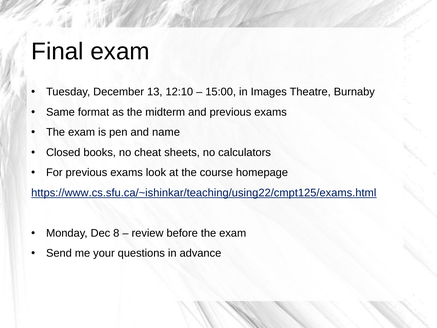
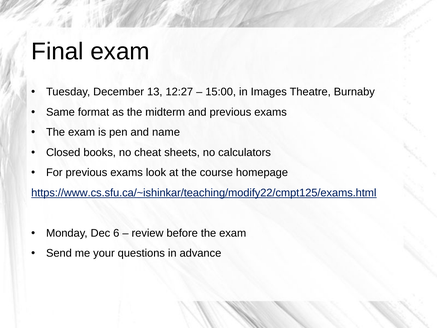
12:10: 12:10 -> 12:27
https://www.cs.sfu.ca/~ishinkar/teaching/using22/cmpt125/exams.html: https://www.cs.sfu.ca/~ishinkar/teaching/using22/cmpt125/exams.html -> https://www.cs.sfu.ca/~ishinkar/teaching/modify22/cmpt125/exams.html
8: 8 -> 6
